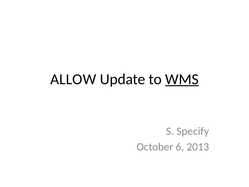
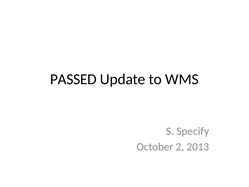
ALLOW: ALLOW -> PASSED
WMS underline: present -> none
6: 6 -> 2
